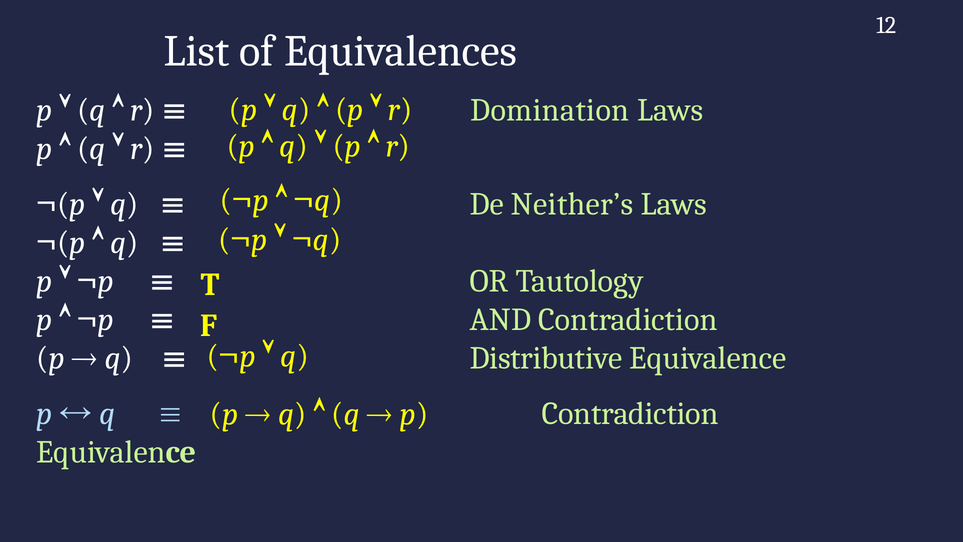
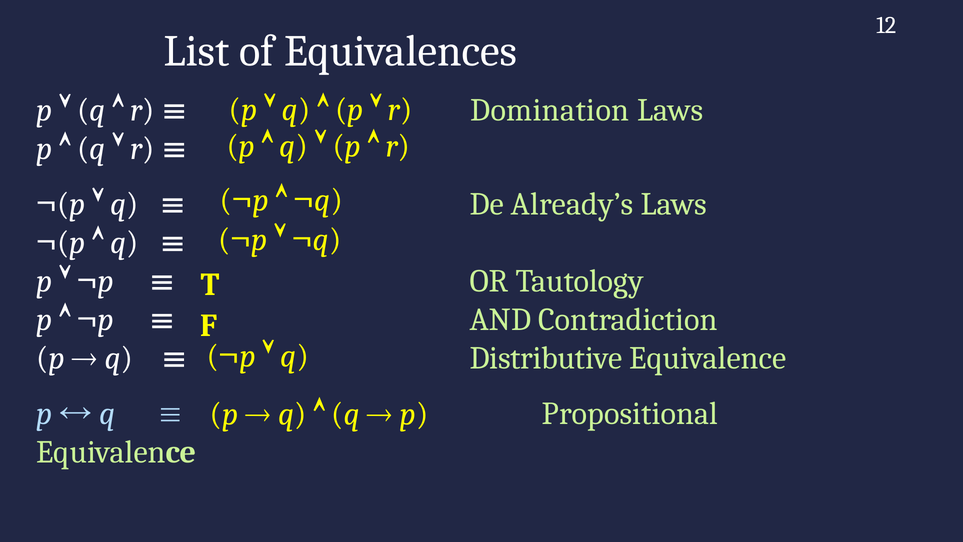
Neither’s: Neither’s -> Already’s
Contradiction at (630, 414): Contradiction -> Propositional
